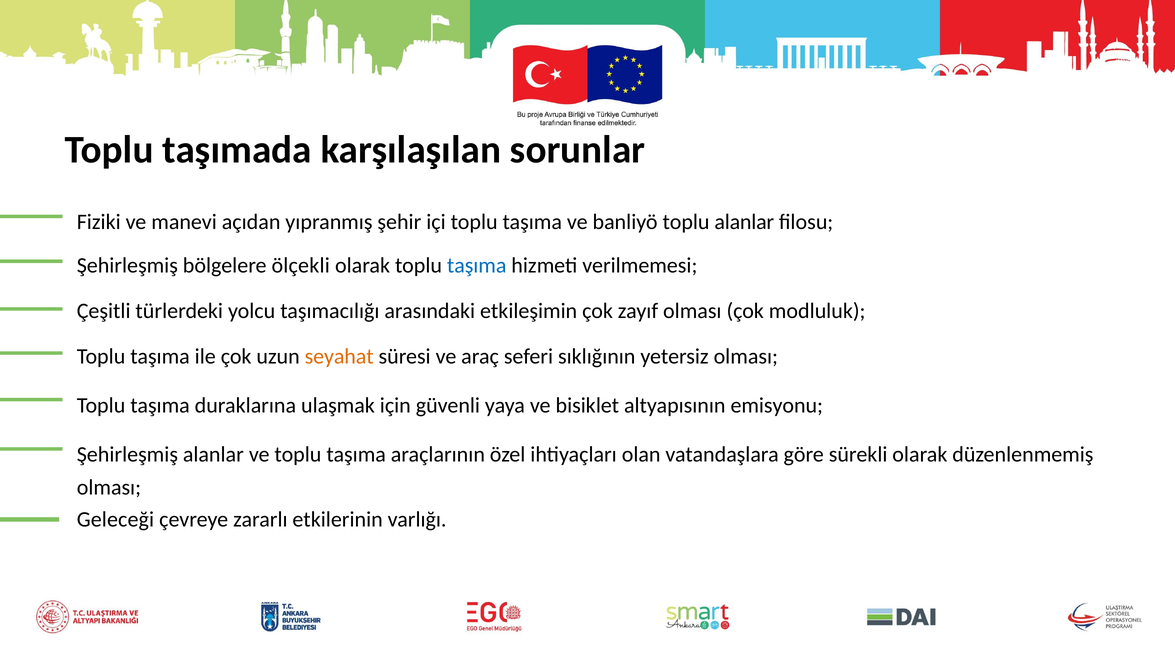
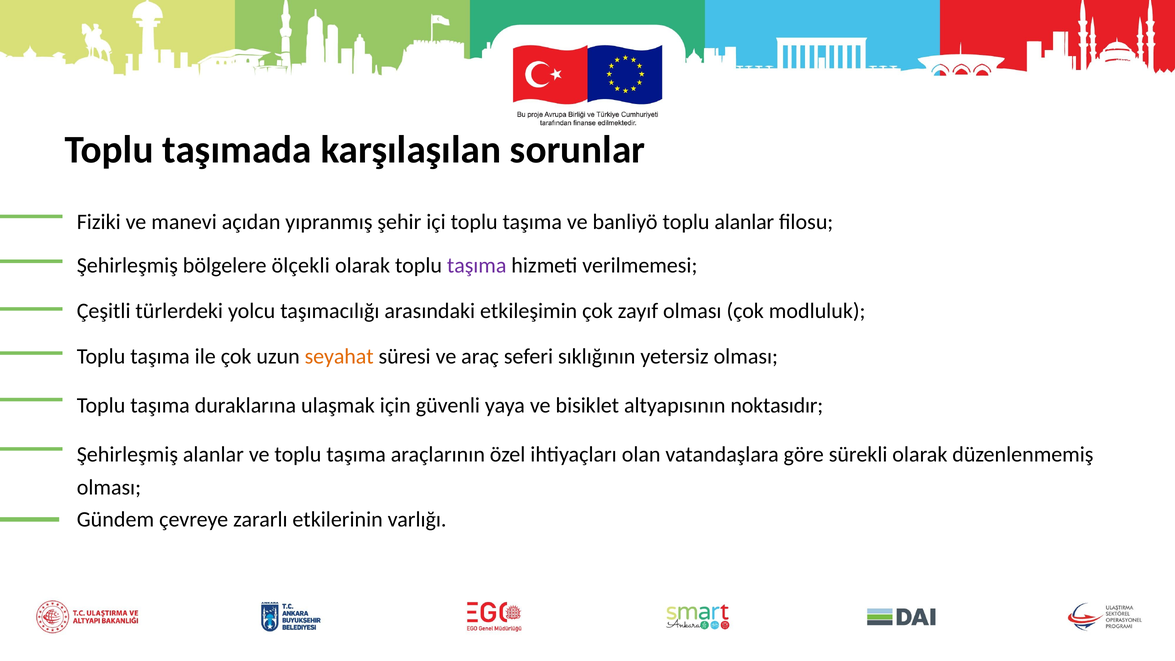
taşıma at (477, 265) colour: blue -> purple
emisyonu: emisyonu -> noktasıdır
Geleceği: Geleceği -> Gündem
